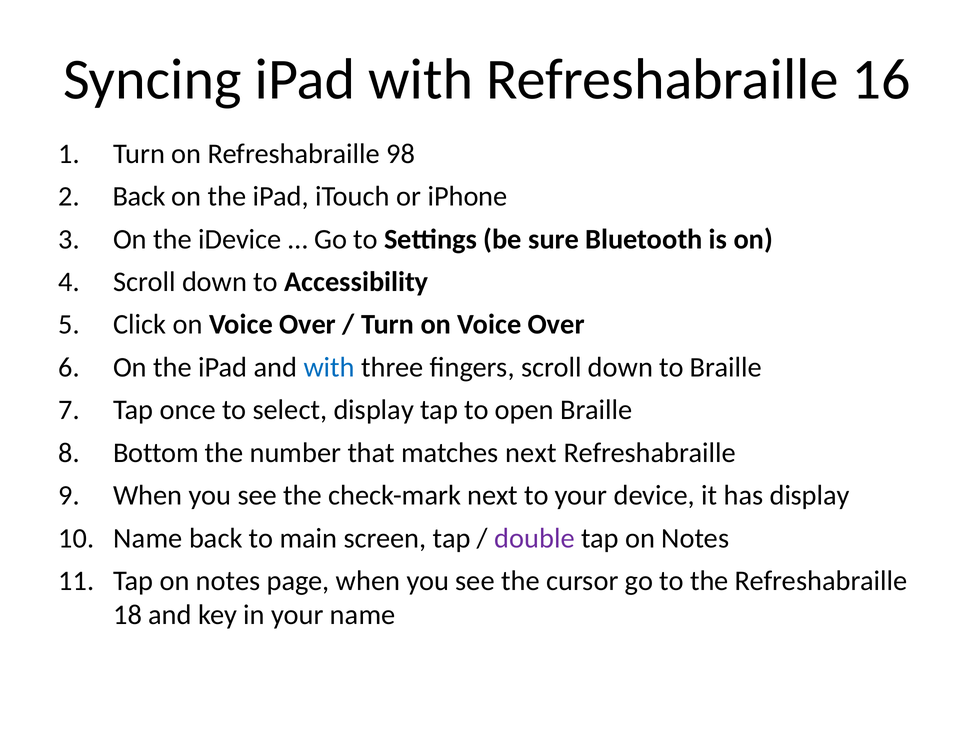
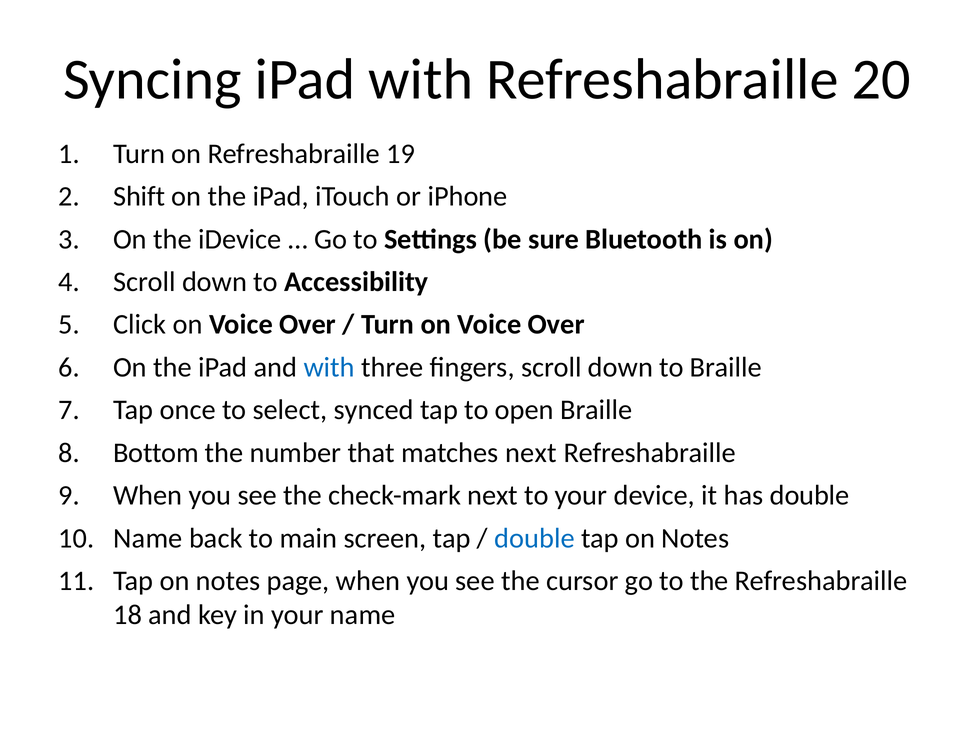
16: 16 -> 20
98: 98 -> 19
Back at (139, 197): Back -> Shift
select display: display -> synced
has display: display -> double
double at (535, 539) colour: purple -> blue
